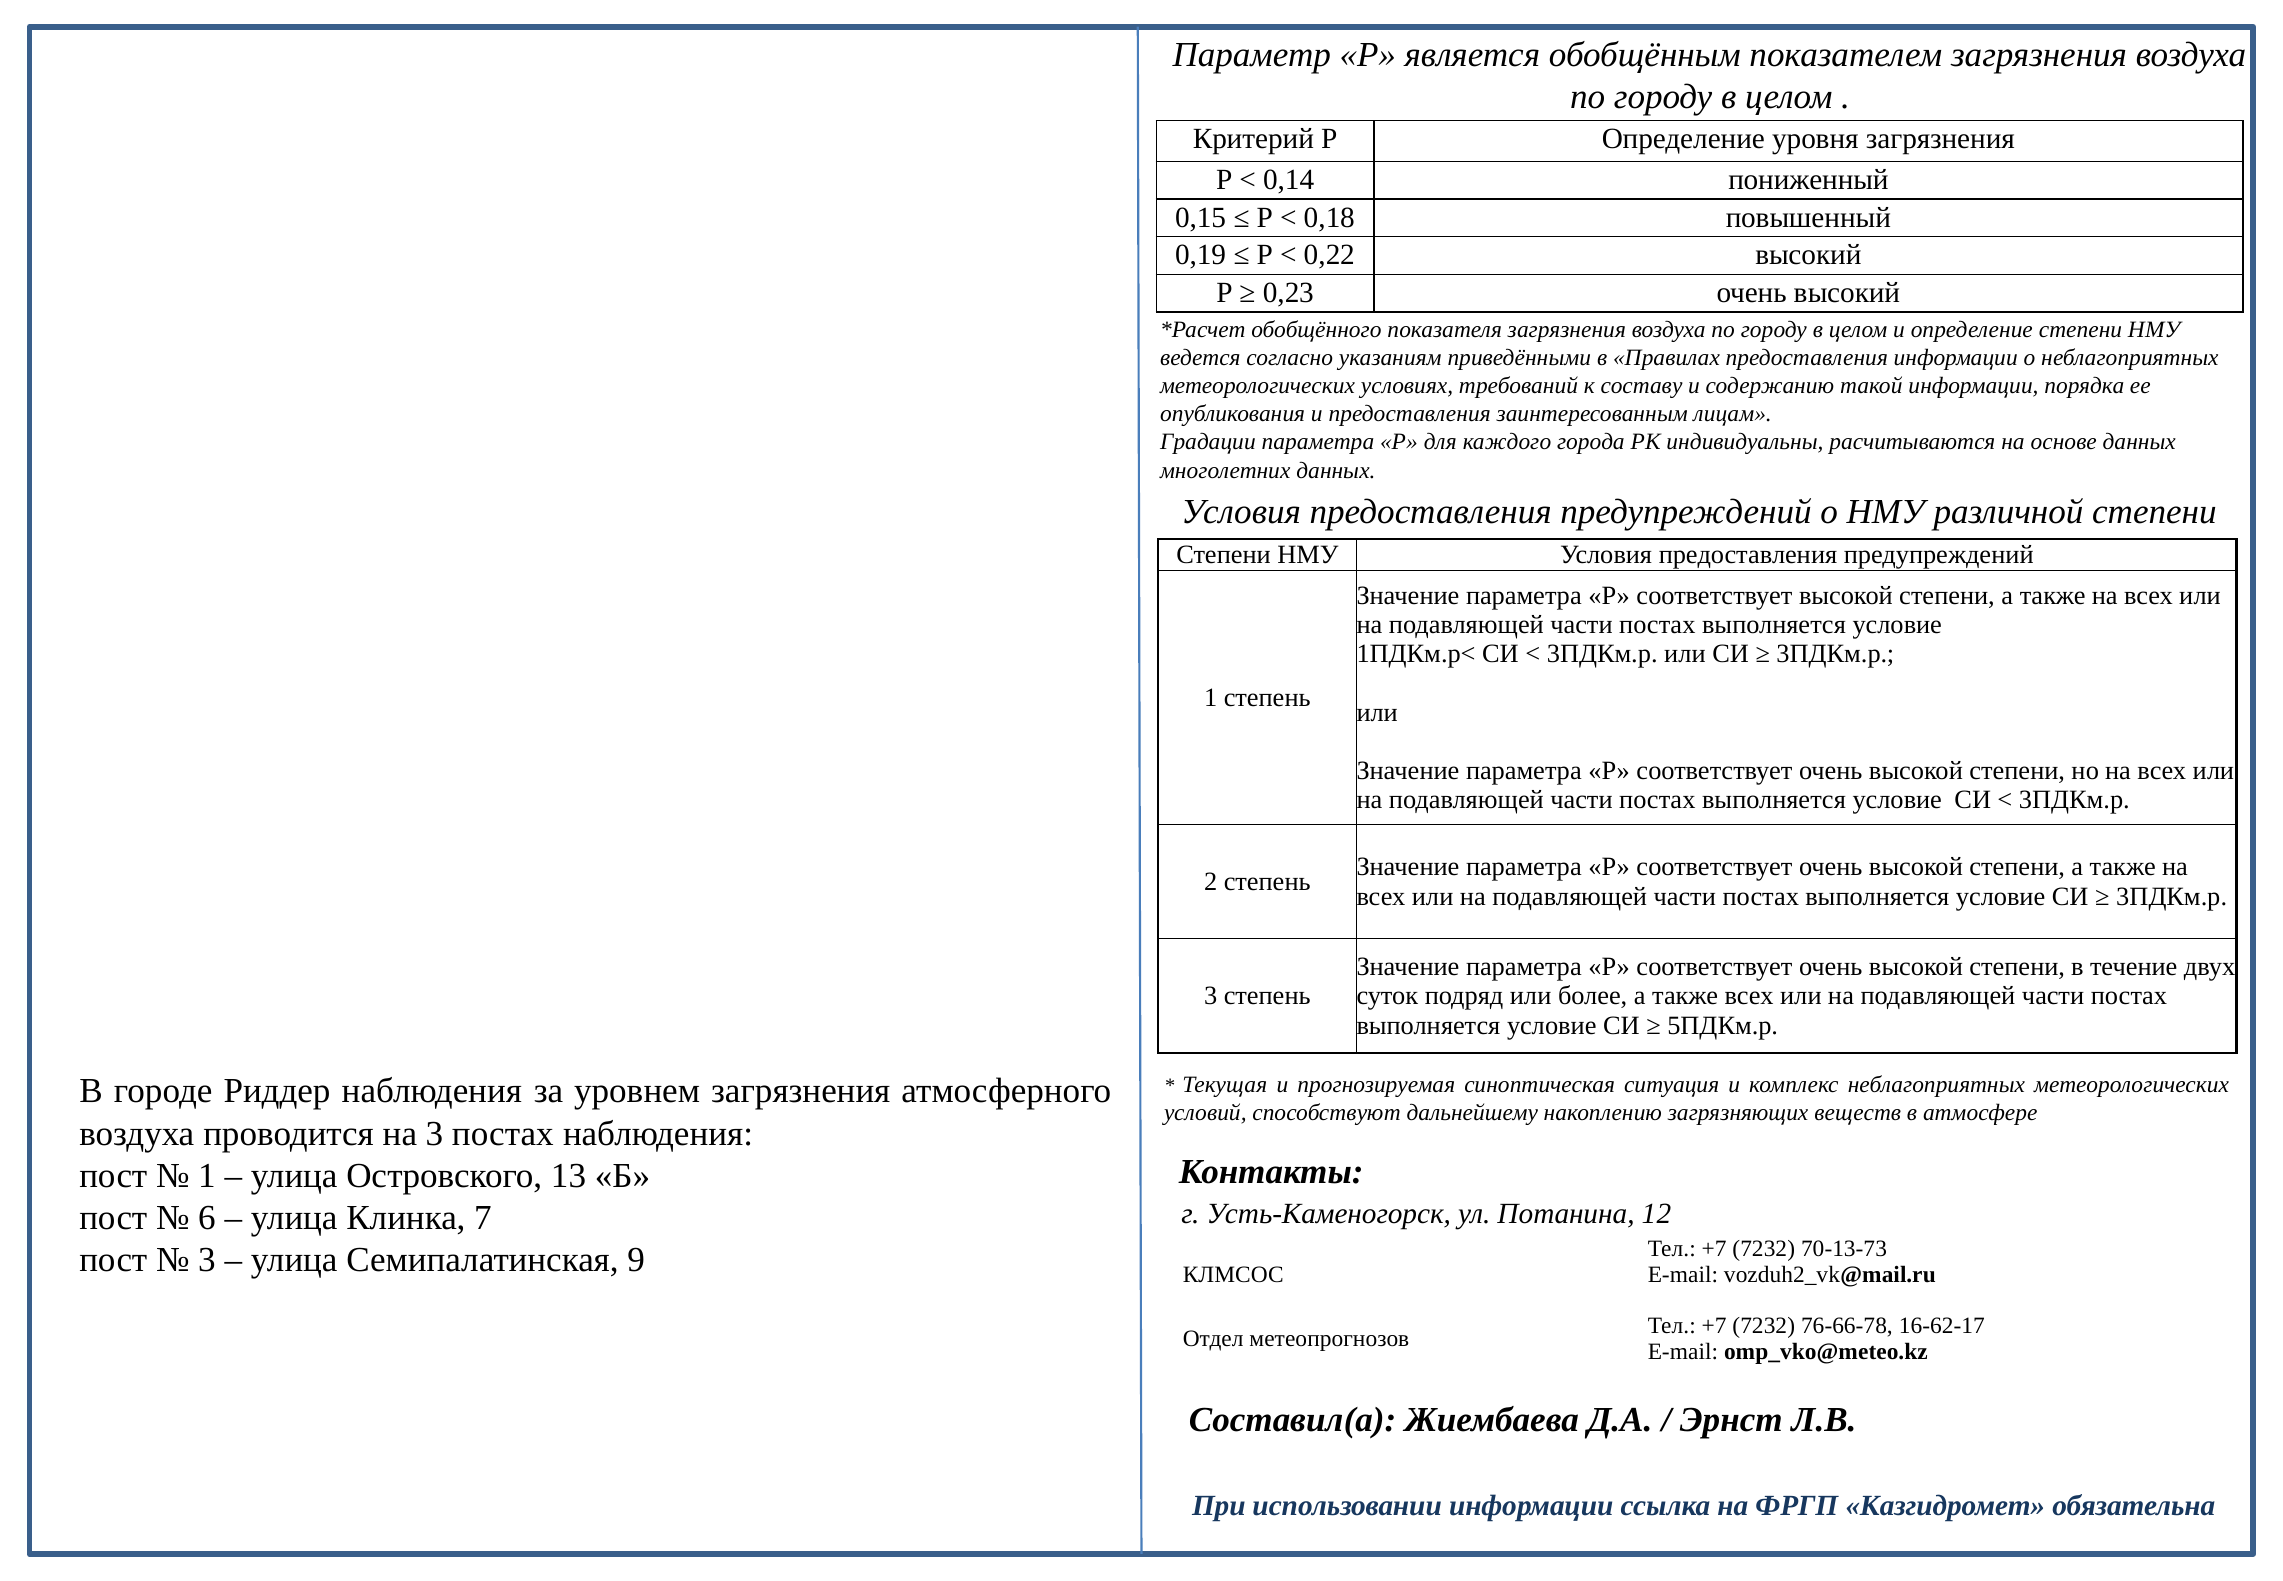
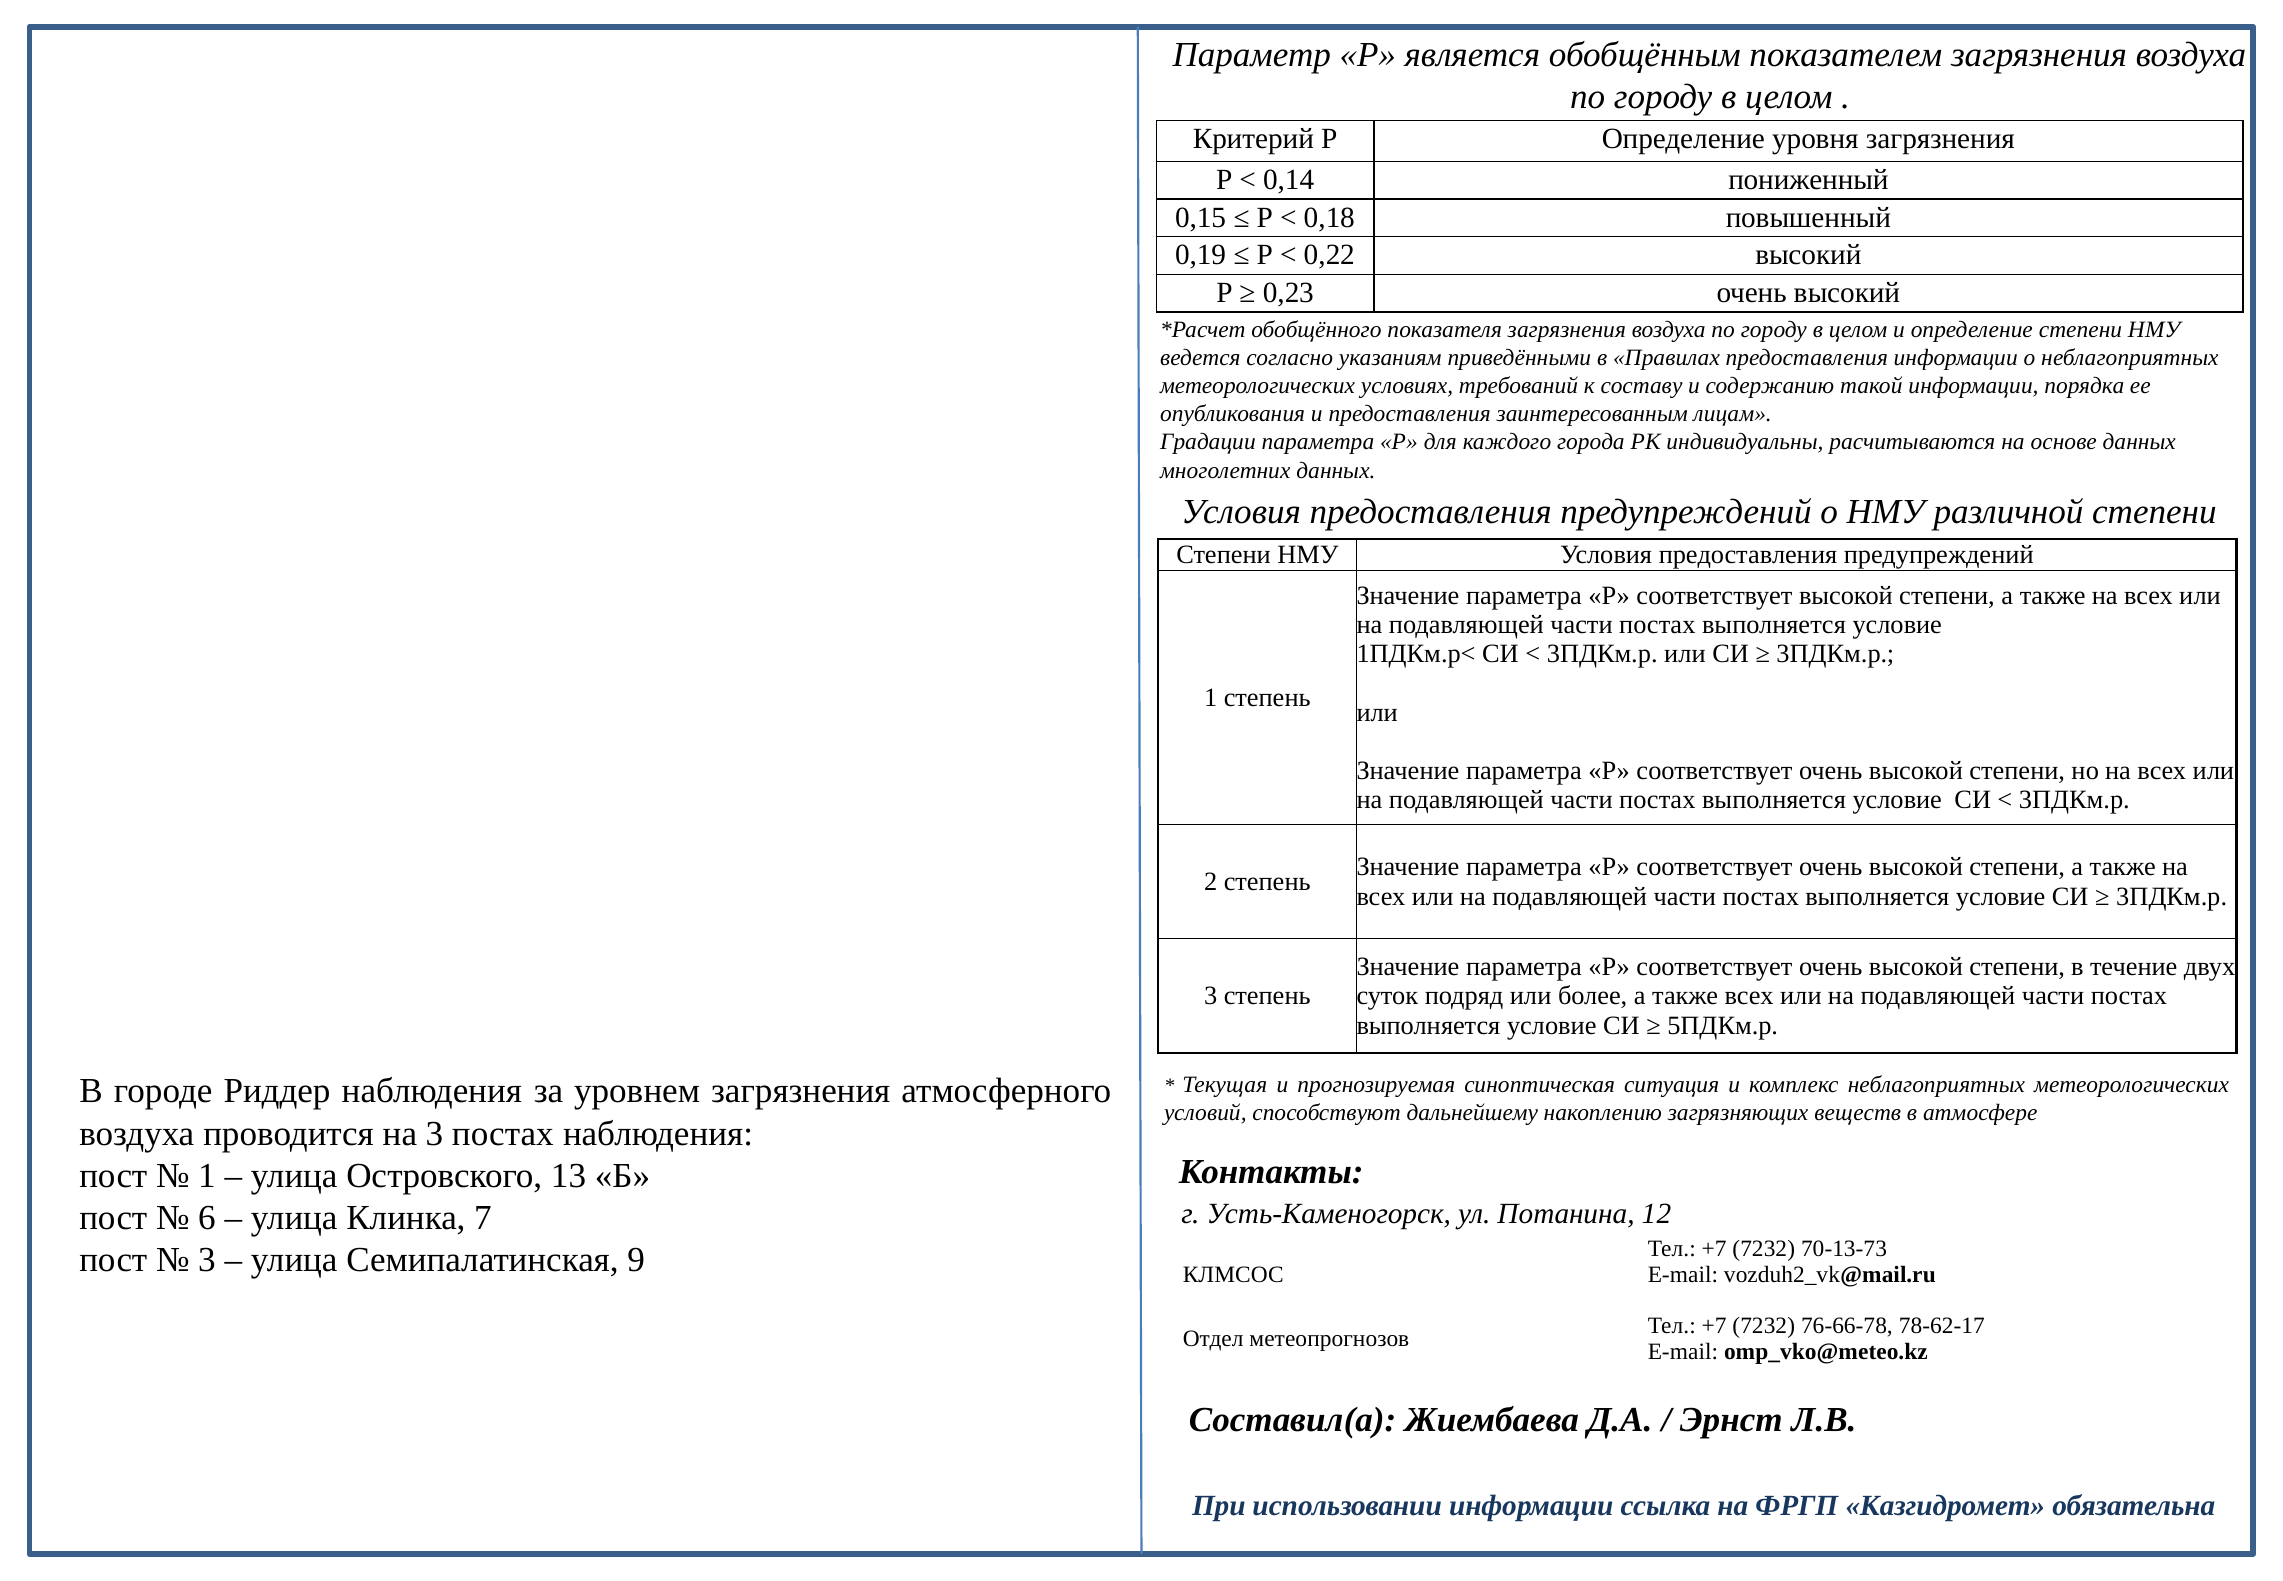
16-62-17: 16-62-17 -> 78-62-17
